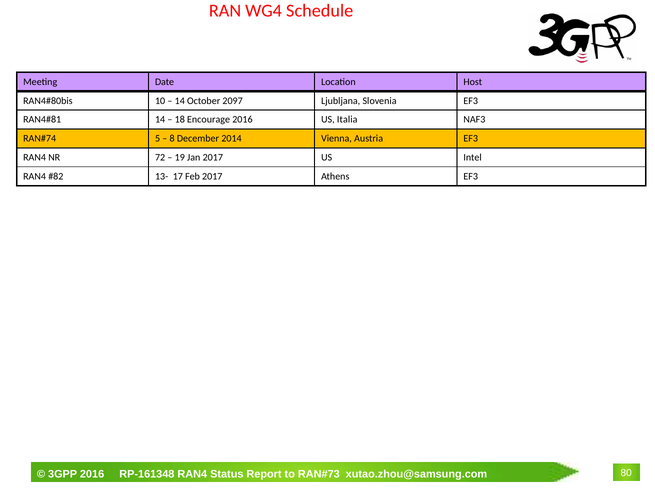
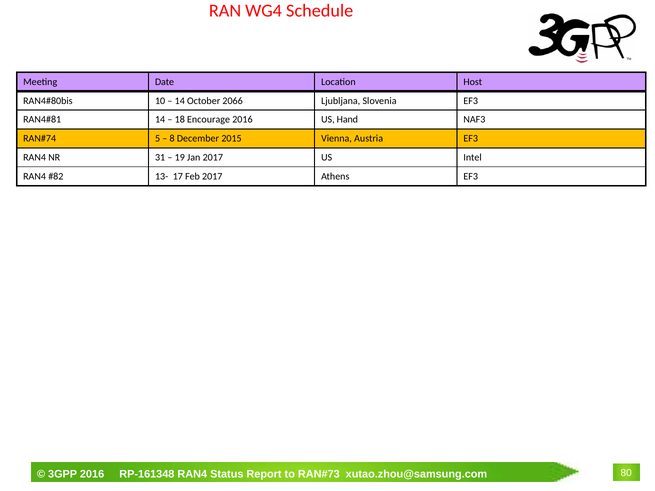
2097: 2097 -> 2066
Italia: Italia -> Hand
2014: 2014 -> 2015
72: 72 -> 31
